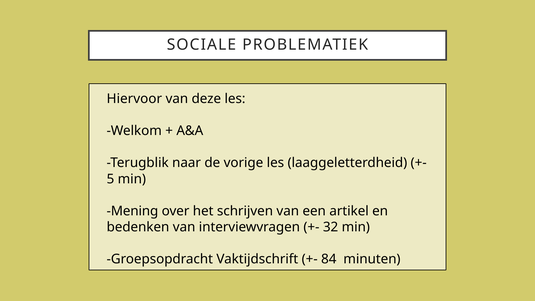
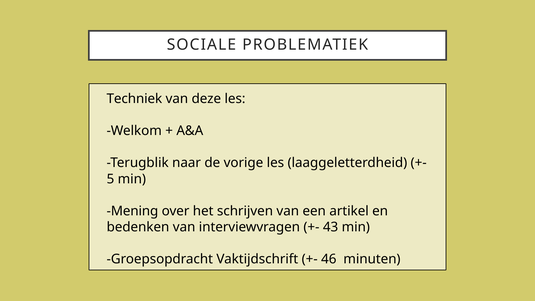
Hiervoor: Hiervoor -> Techniek
32: 32 -> 43
84: 84 -> 46
